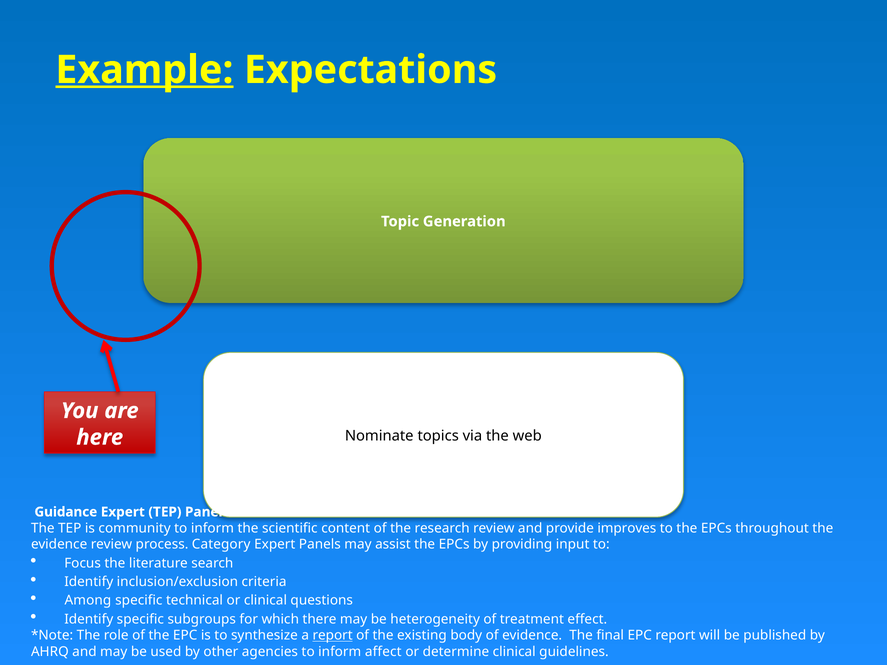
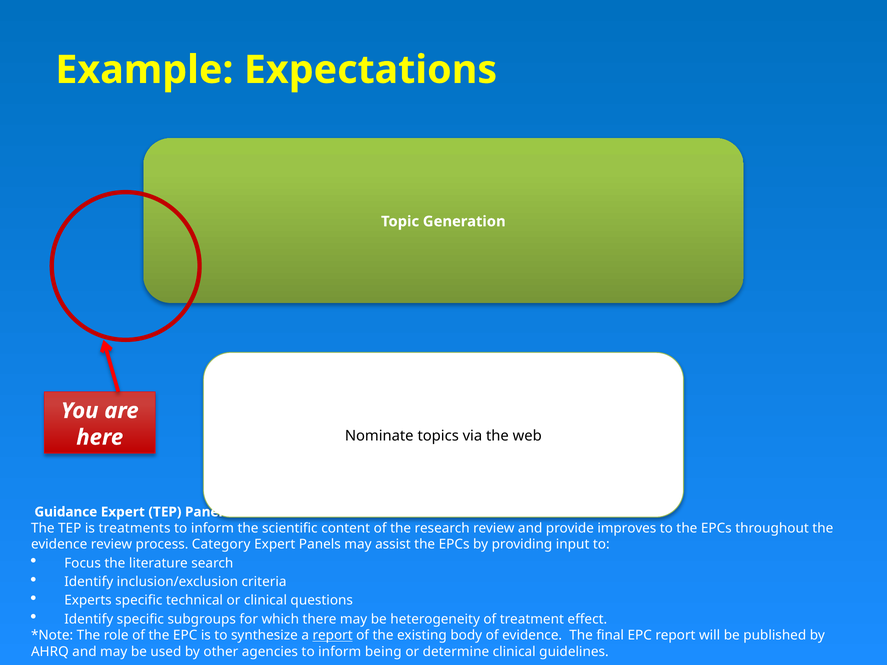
Example underline: present -> none
community: community -> treatments
Among: Among -> Experts
affect: affect -> being
